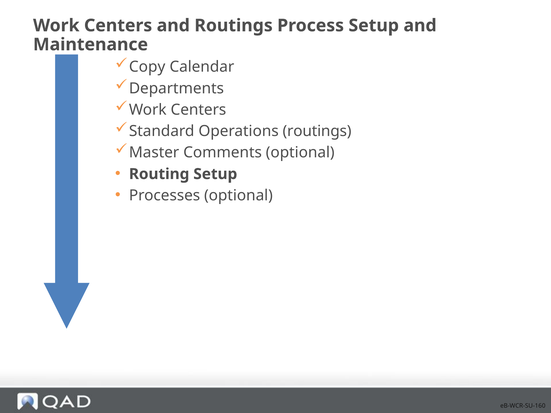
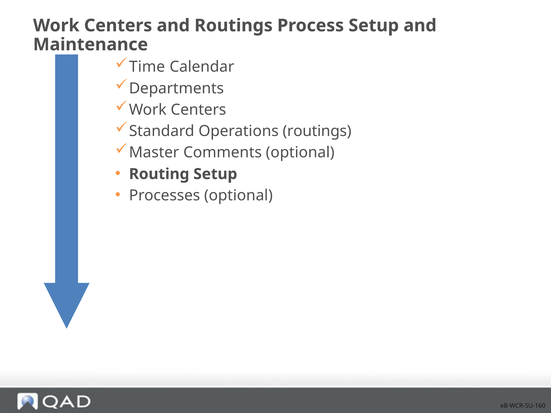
Copy: Copy -> Time
